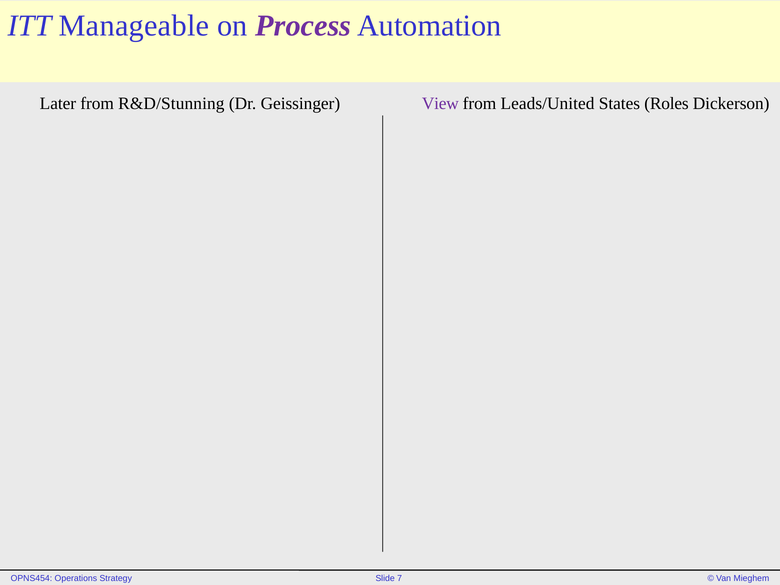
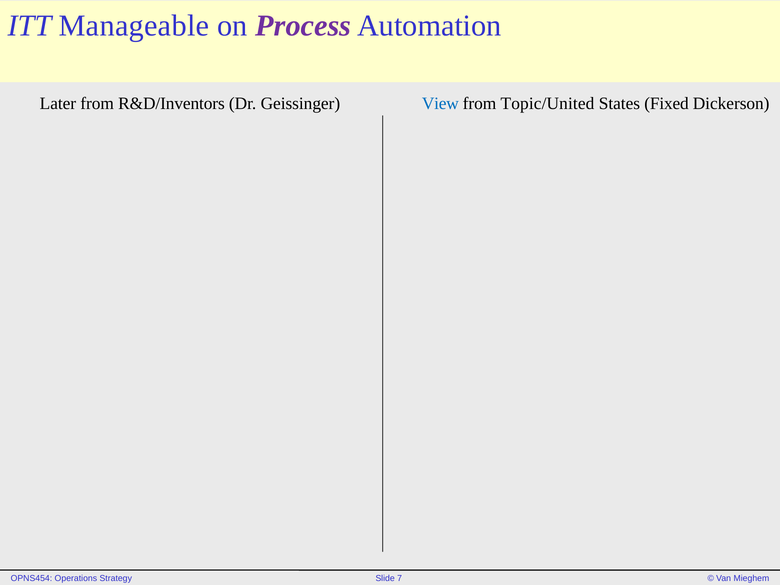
R&D/Stunning: R&D/Stunning -> R&D/Inventors
View colour: purple -> blue
Leads/United: Leads/United -> Topic/United
Roles: Roles -> Fixed
